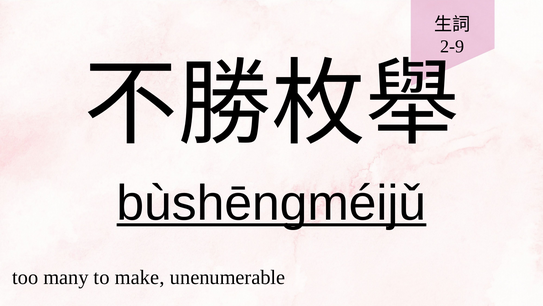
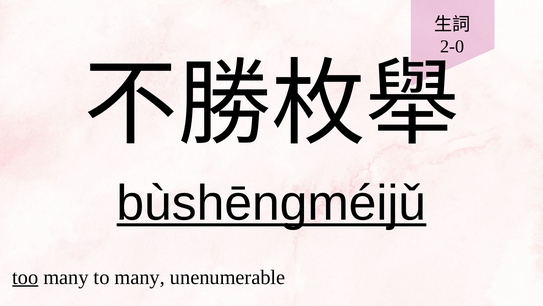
2-9: 2-9 -> 2-0
too underline: none -> present
to make: make -> many
